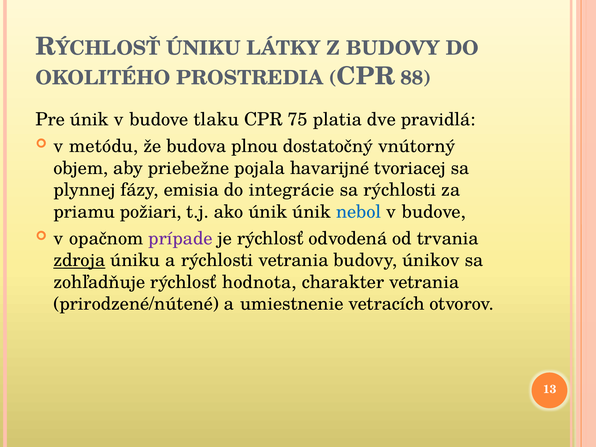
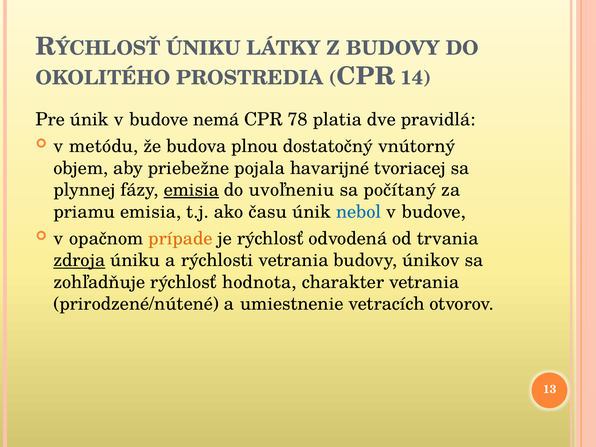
88: 88 -> 14
tlaku: tlaku -> nemá
75: 75 -> 78
emisia at (191, 190) underline: none -> present
integrácie: integrácie -> uvoľneniu
sa rýchlosti: rýchlosti -> počítaný
priamu požiari: požiari -> emisia
ako únik: únik -> času
prípade colour: purple -> orange
